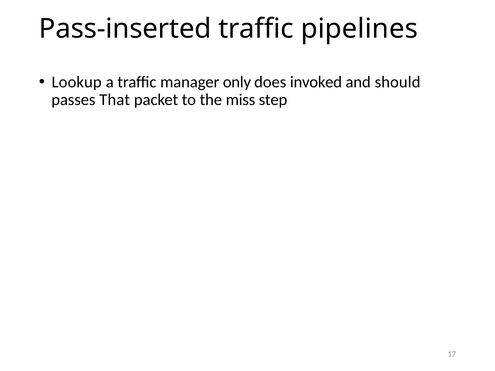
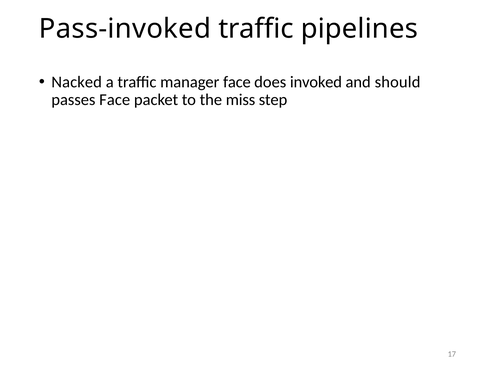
Pass-inserted: Pass-inserted -> Pass-invoked
Lookup: Lookup -> Nacked
manager only: only -> face
passes That: That -> Face
